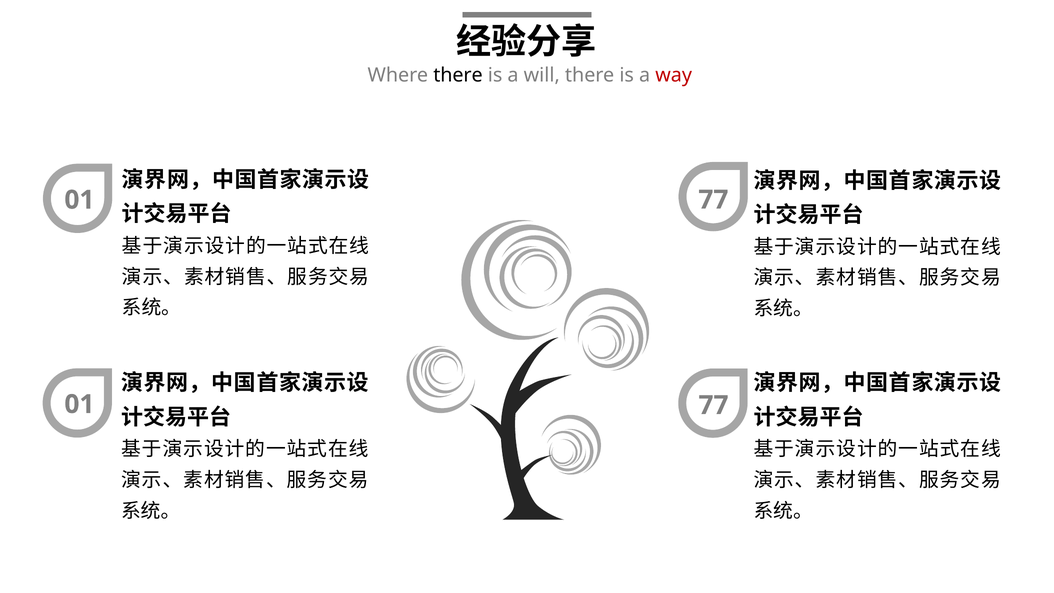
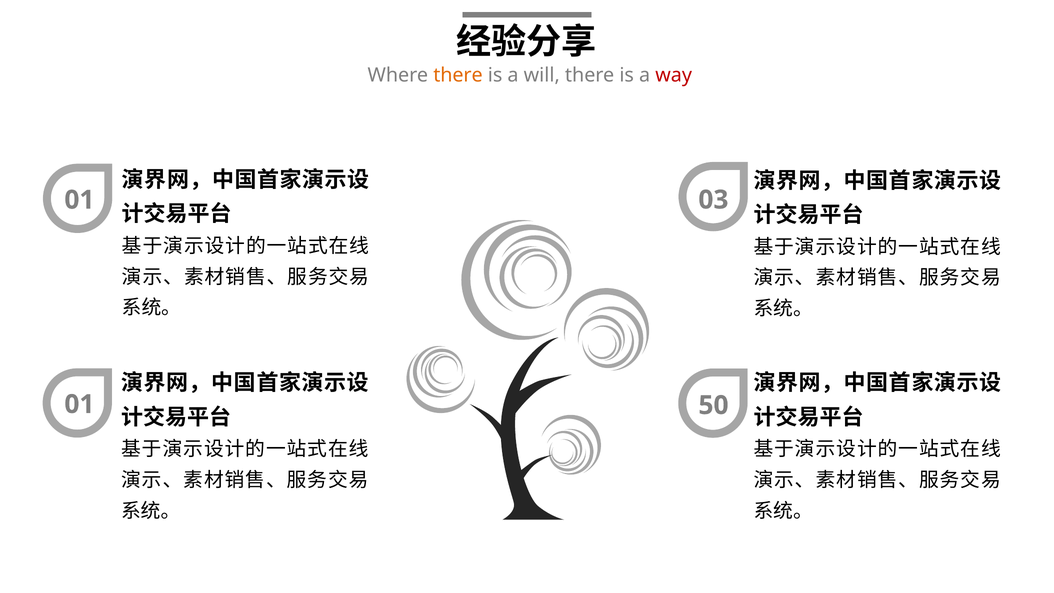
there at (458, 75) colour: black -> orange
77 at (713, 200): 77 -> 03
77 at (713, 405): 77 -> 50
